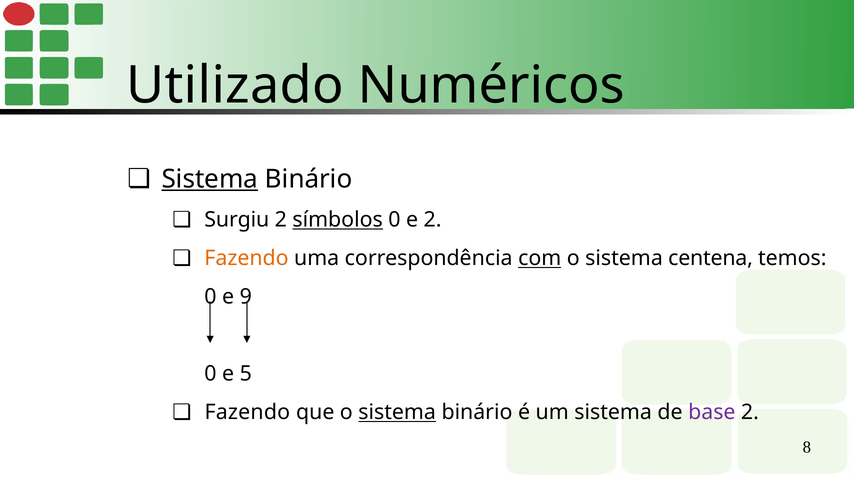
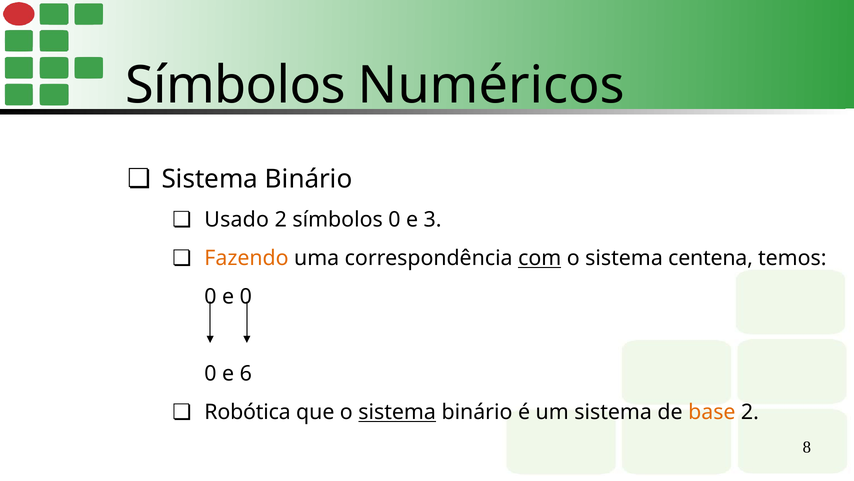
Utilizado at (235, 85): Utilizado -> Símbolos
Sistema at (210, 179) underline: present -> none
Surgiu: Surgiu -> Usado
símbolos at (338, 220) underline: present -> none
e 2: 2 -> 3
e 9: 9 -> 0
5: 5 -> 6
Fazendo at (247, 412): Fazendo -> Robótica
base colour: purple -> orange
